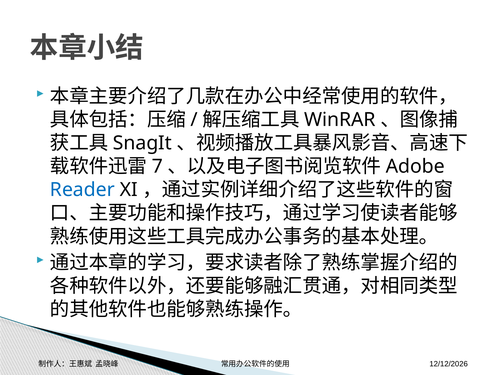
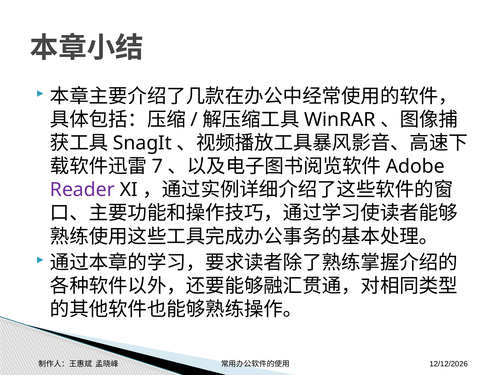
Reader colour: blue -> purple
